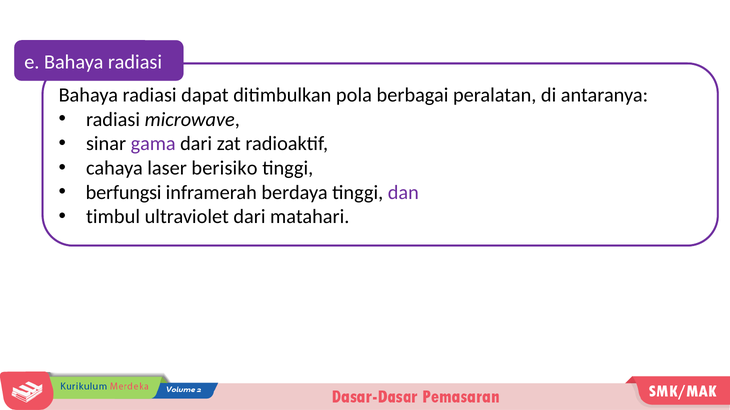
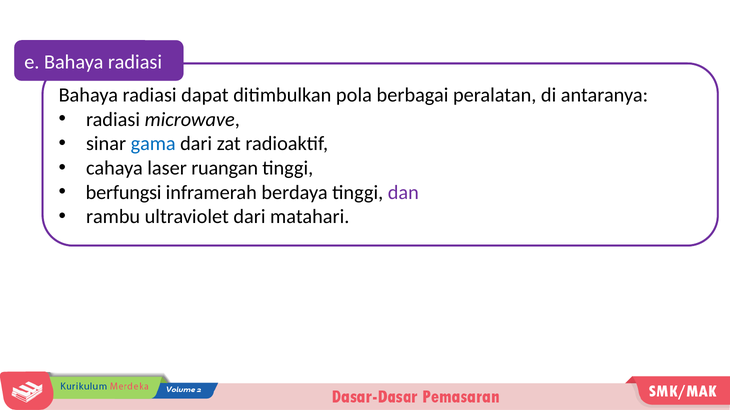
gama colour: purple -> blue
berisiko: berisiko -> ruangan
timbul: timbul -> rambu
